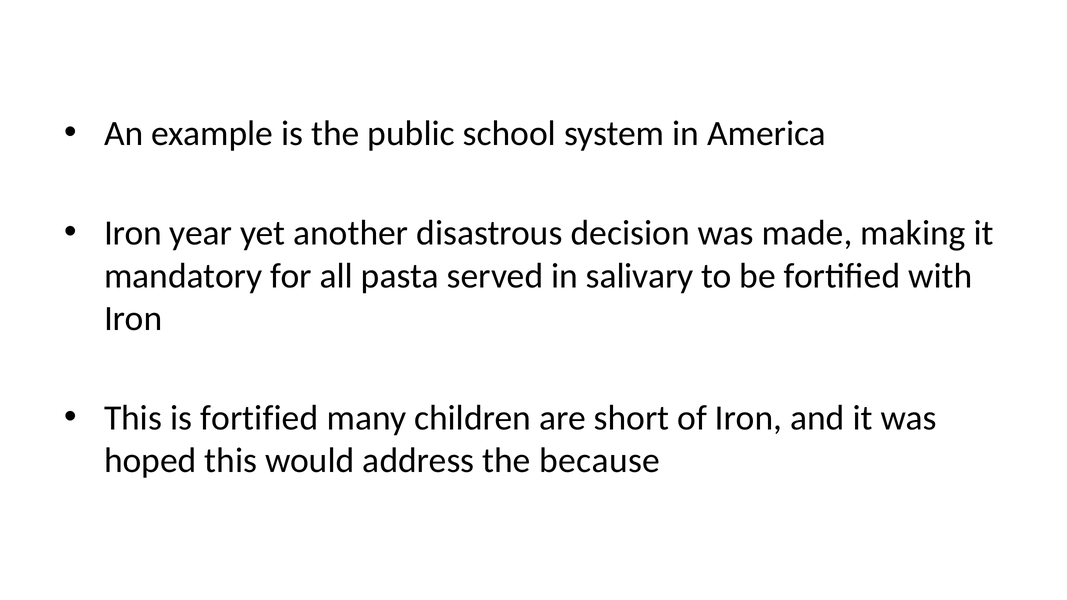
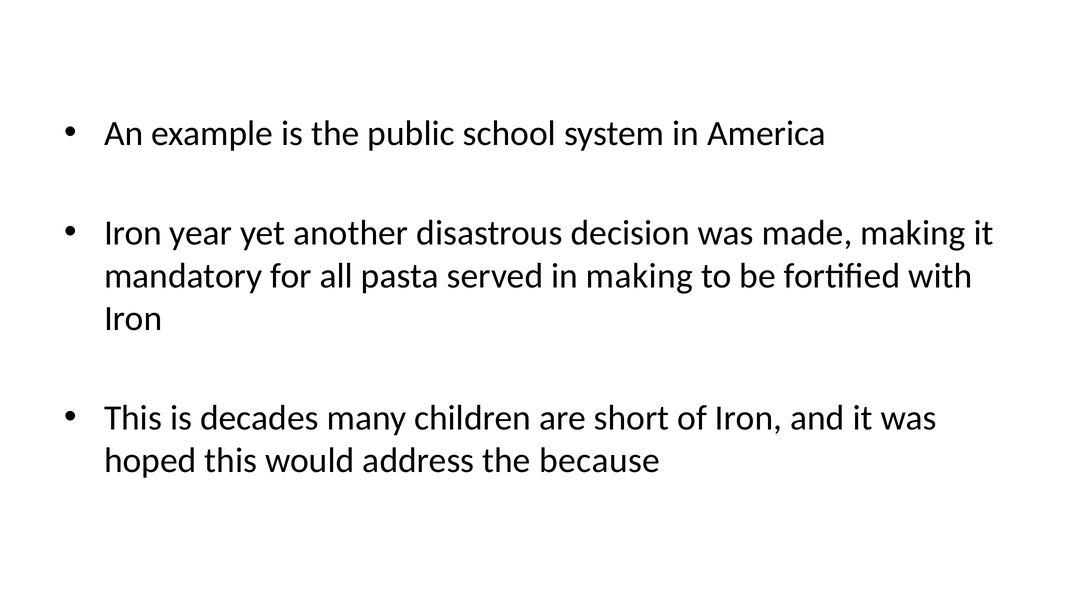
in salivary: salivary -> making
is fortified: fortified -> decades
